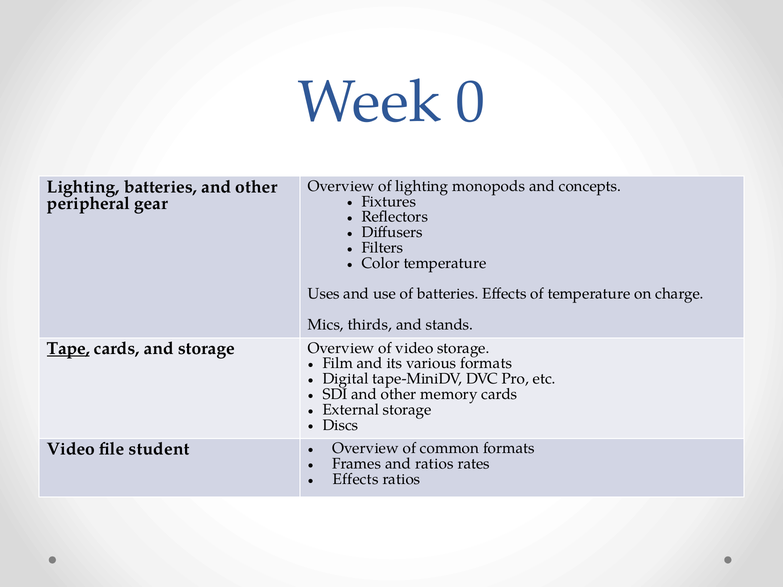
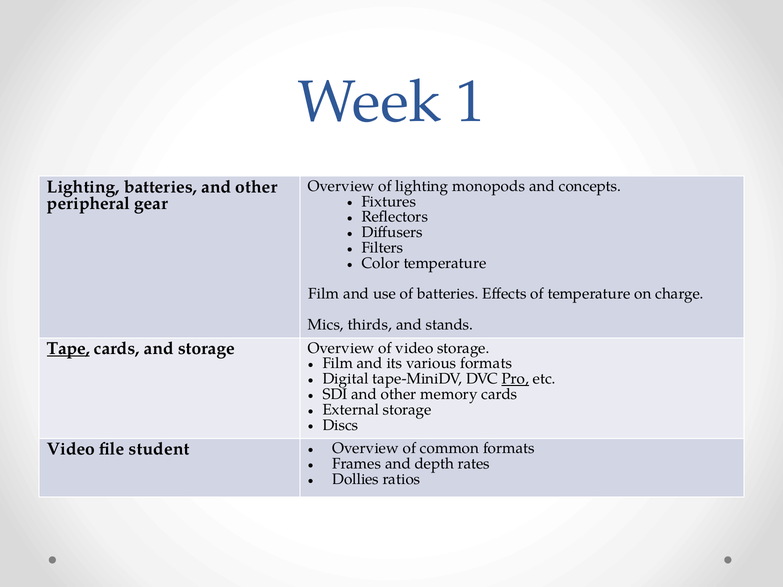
0: 0 -> 1
Uses at (324, 294): Uses -> Film
Pro underline: none -> present
and ratios: ratios -> depth
Effects at (356, 479): Effects -> Dollies
